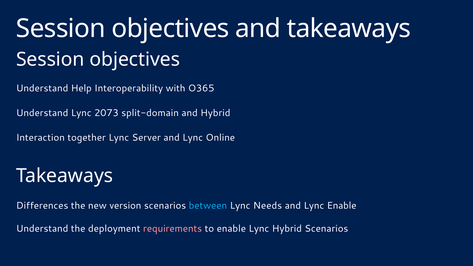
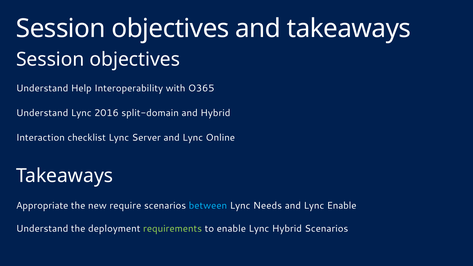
2073: 2073 -> 2016
together: together -> checklist
Differences: Differences -> Appropriate
version: version -> require
requirements colour: pink -> light green
